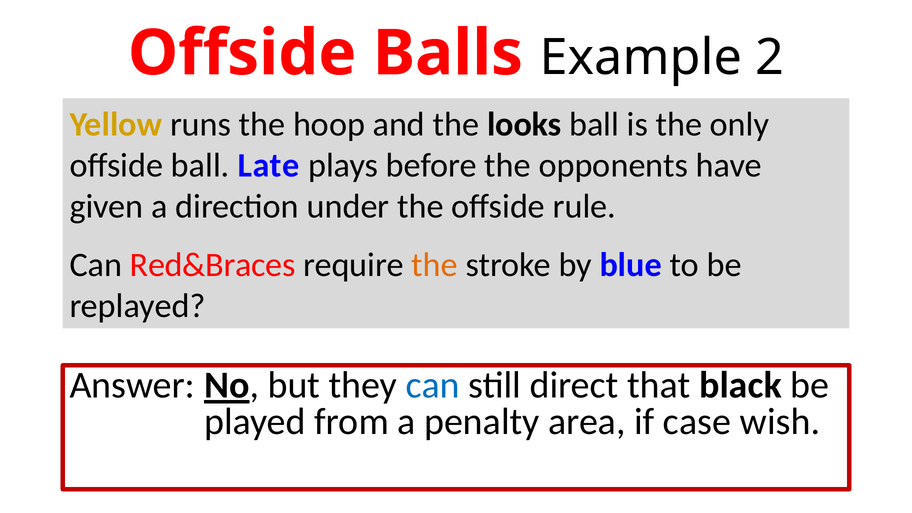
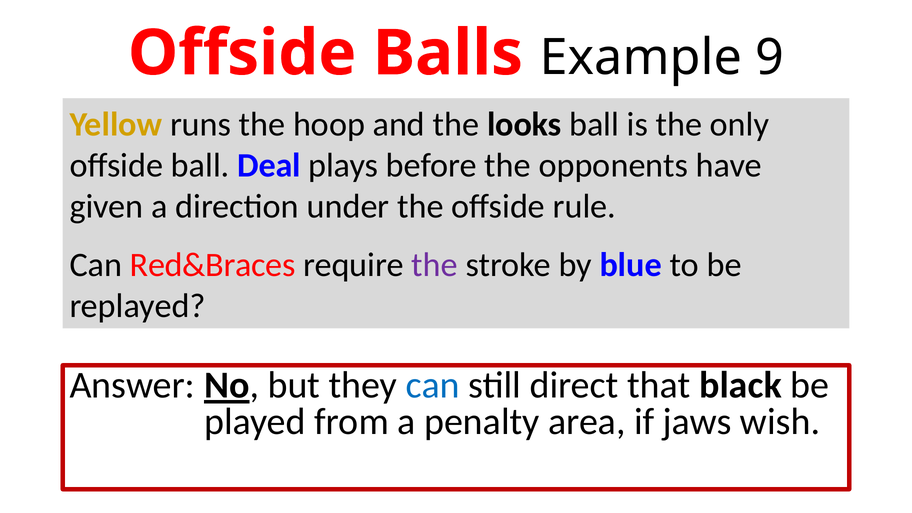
2: 2 -> 9
Late: Late -> Deal
the at (435, 265) colour: orange -> purple
case: case -> jaws
